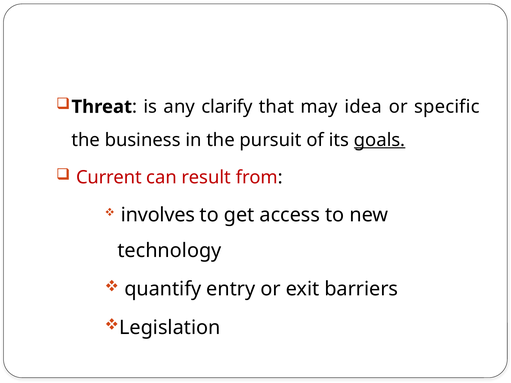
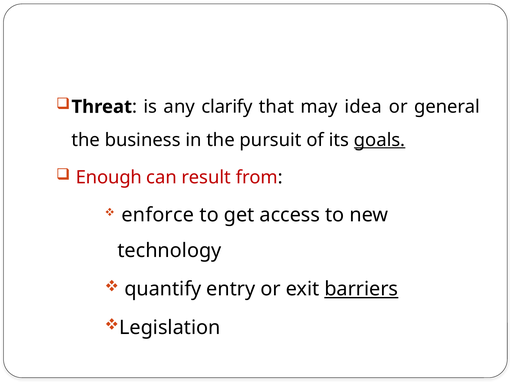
specific: specific -> general
Current: Current -> Enough
involves: involves -> enforce
barriers underline: none -> present
